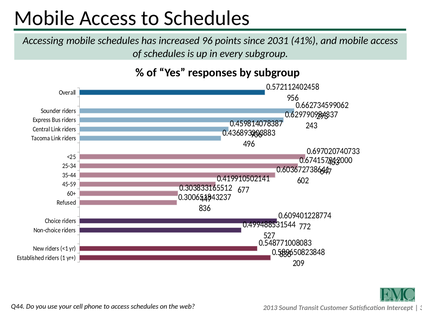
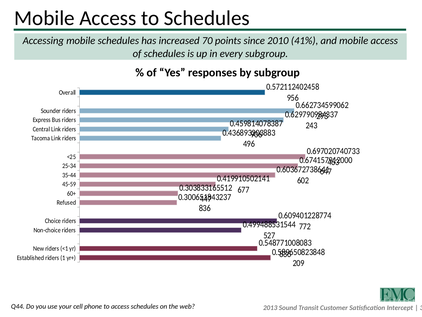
96: 96 -> 70
2031: 2031 -> 2010
